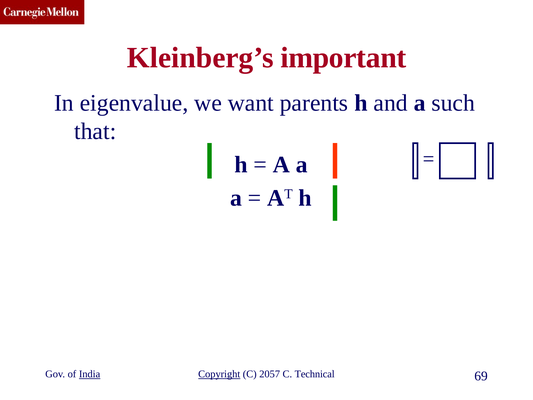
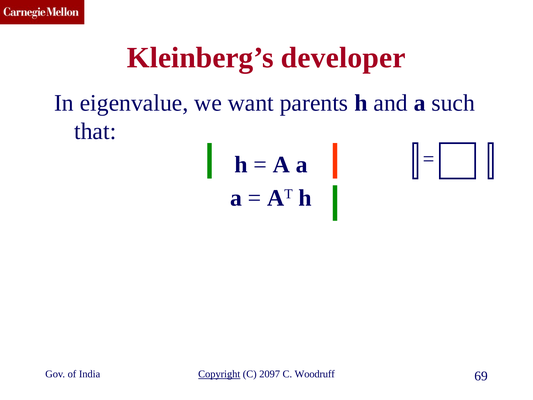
important: important -> developer
India underline: present -> none
2057: 2057 -> 2097
Technical: Technical -> Woodruff
